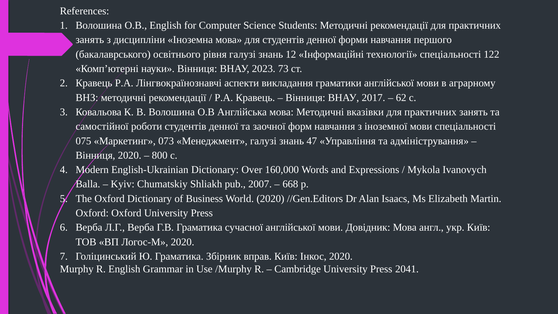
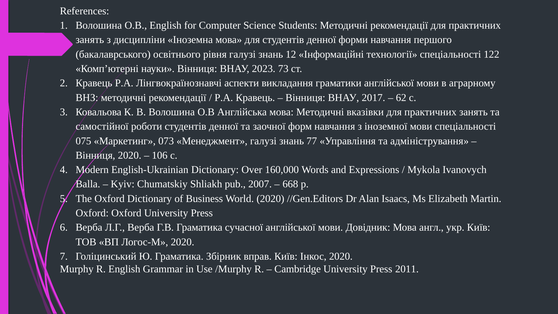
47: 47 -> 77
800: 800 -> 106
2041: 2041 -> 2011
